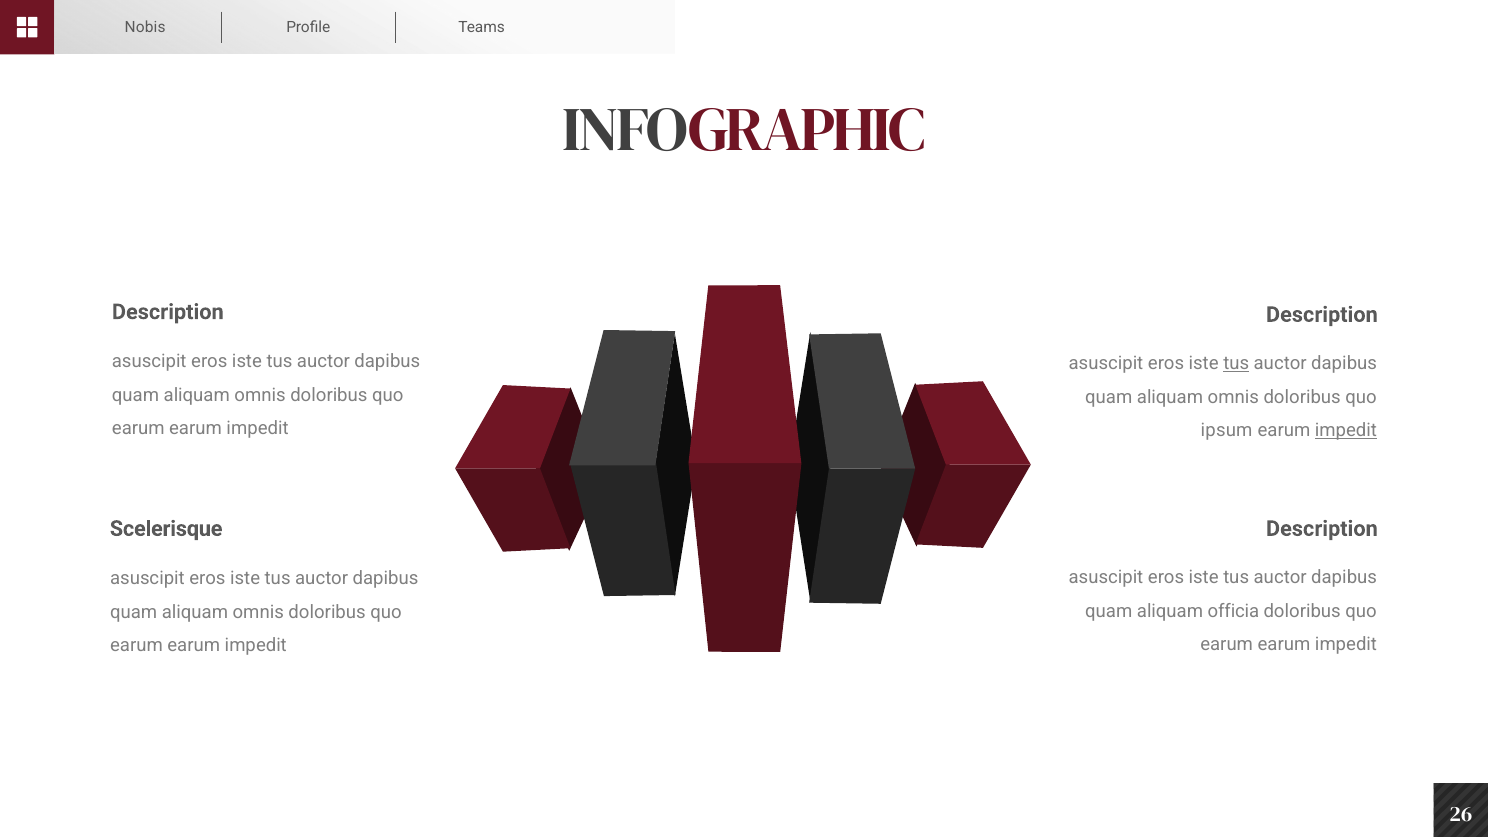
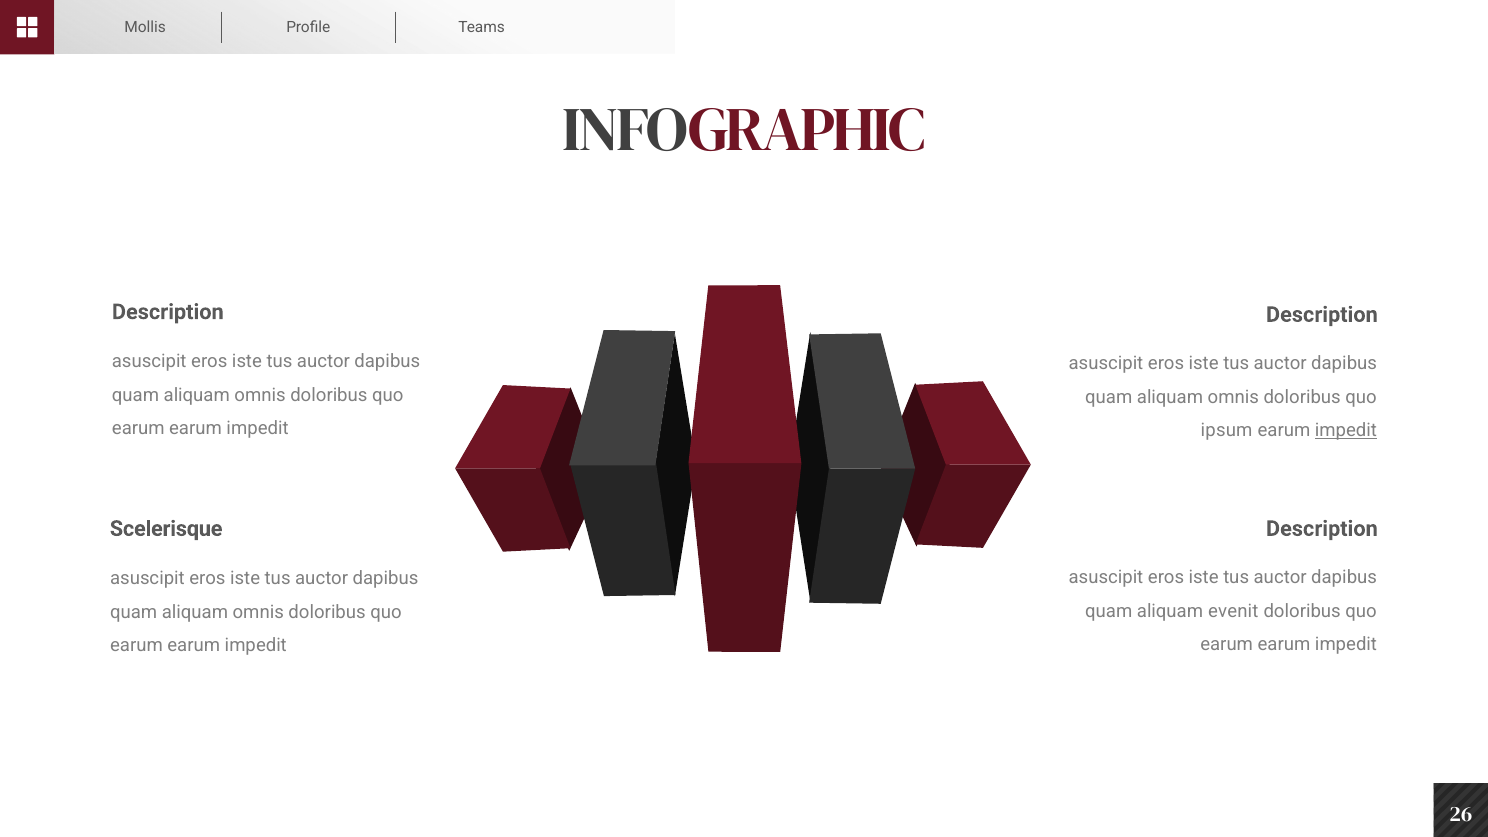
Nobis: Nobis -> Mollis
tus at (1236, 364) underline: present -> none
officia: officia -> evenit
